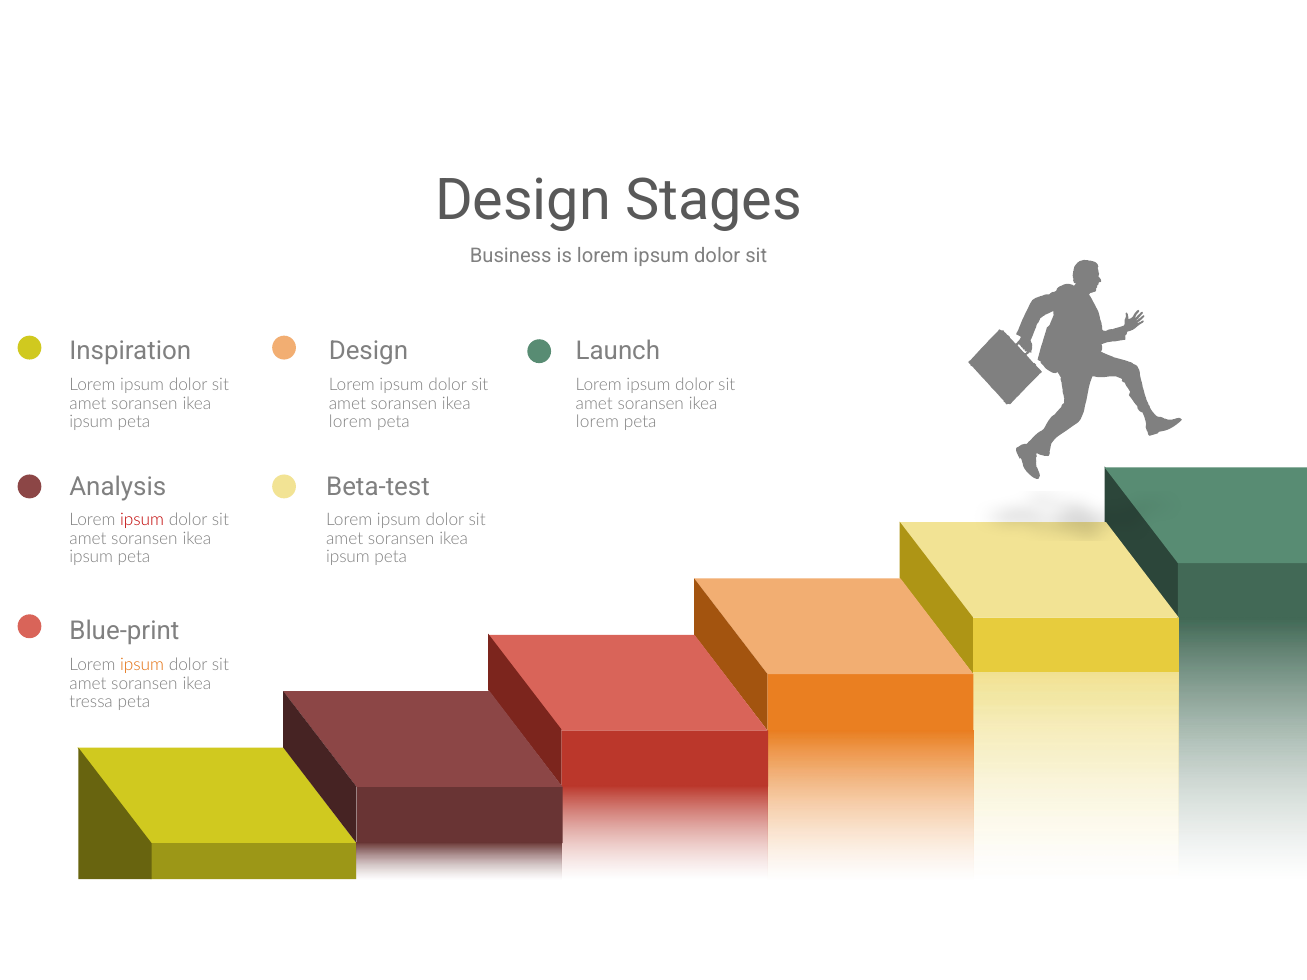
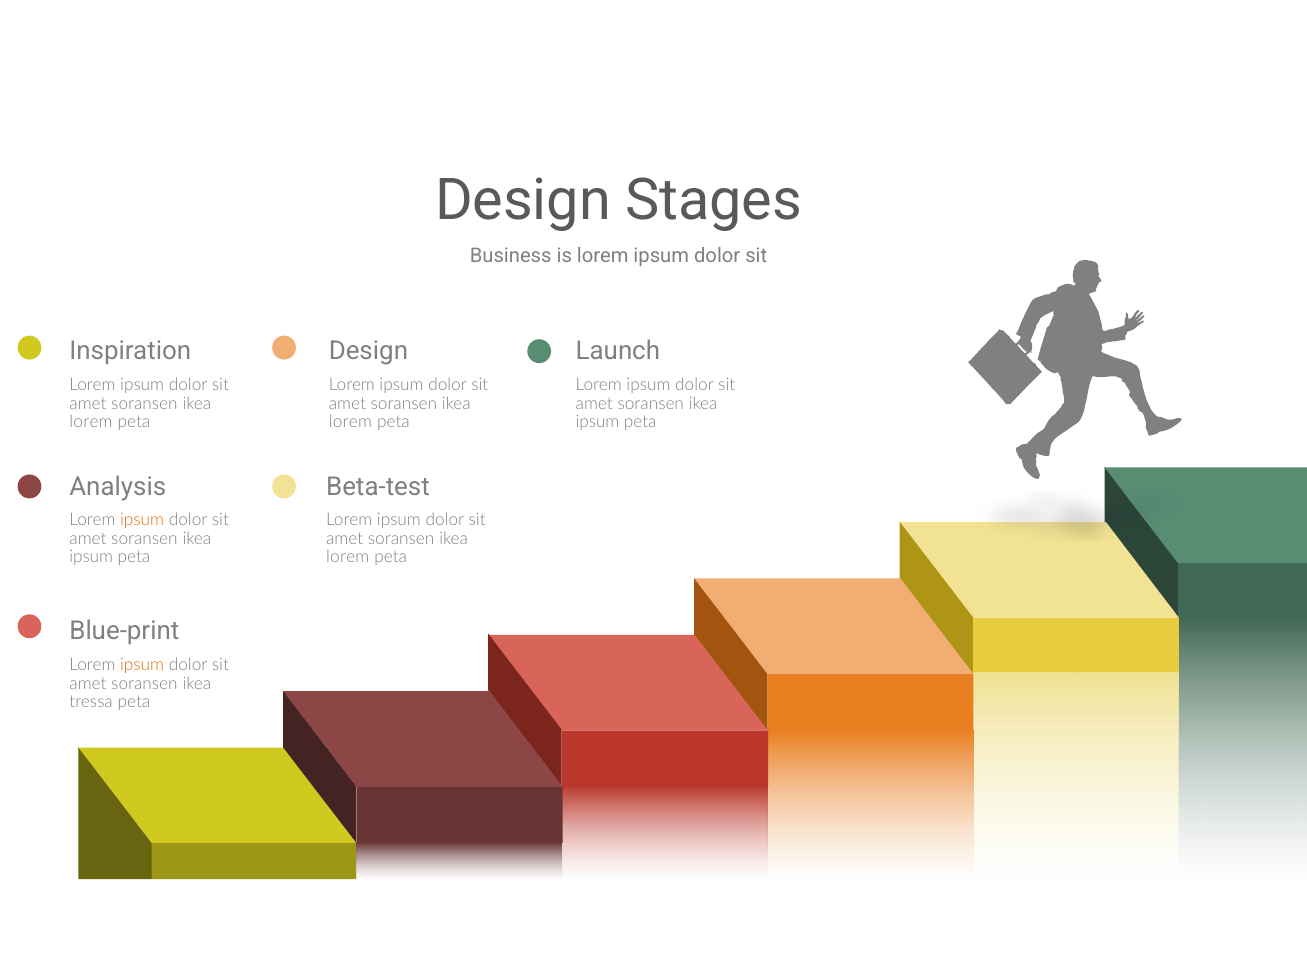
ipsum at (91, 422): ipsum -> lorem
lorem at (597, 422): lorem -> ipsum
ipsum at (142, 520) colour: red -> orange
ipsum at (348, 557): ipsum -> lorem
